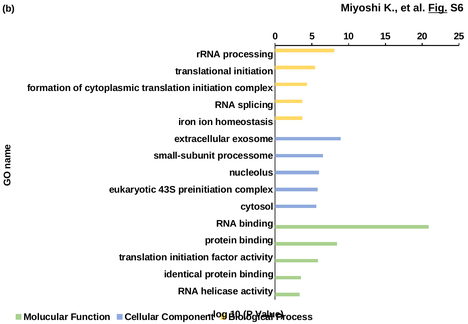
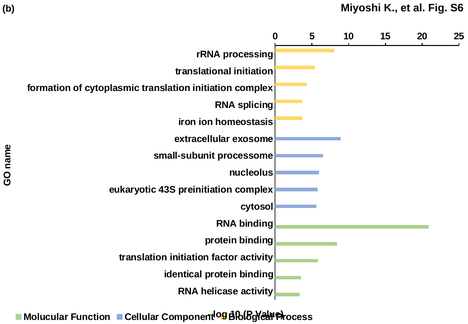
Fig underline: present -> none
